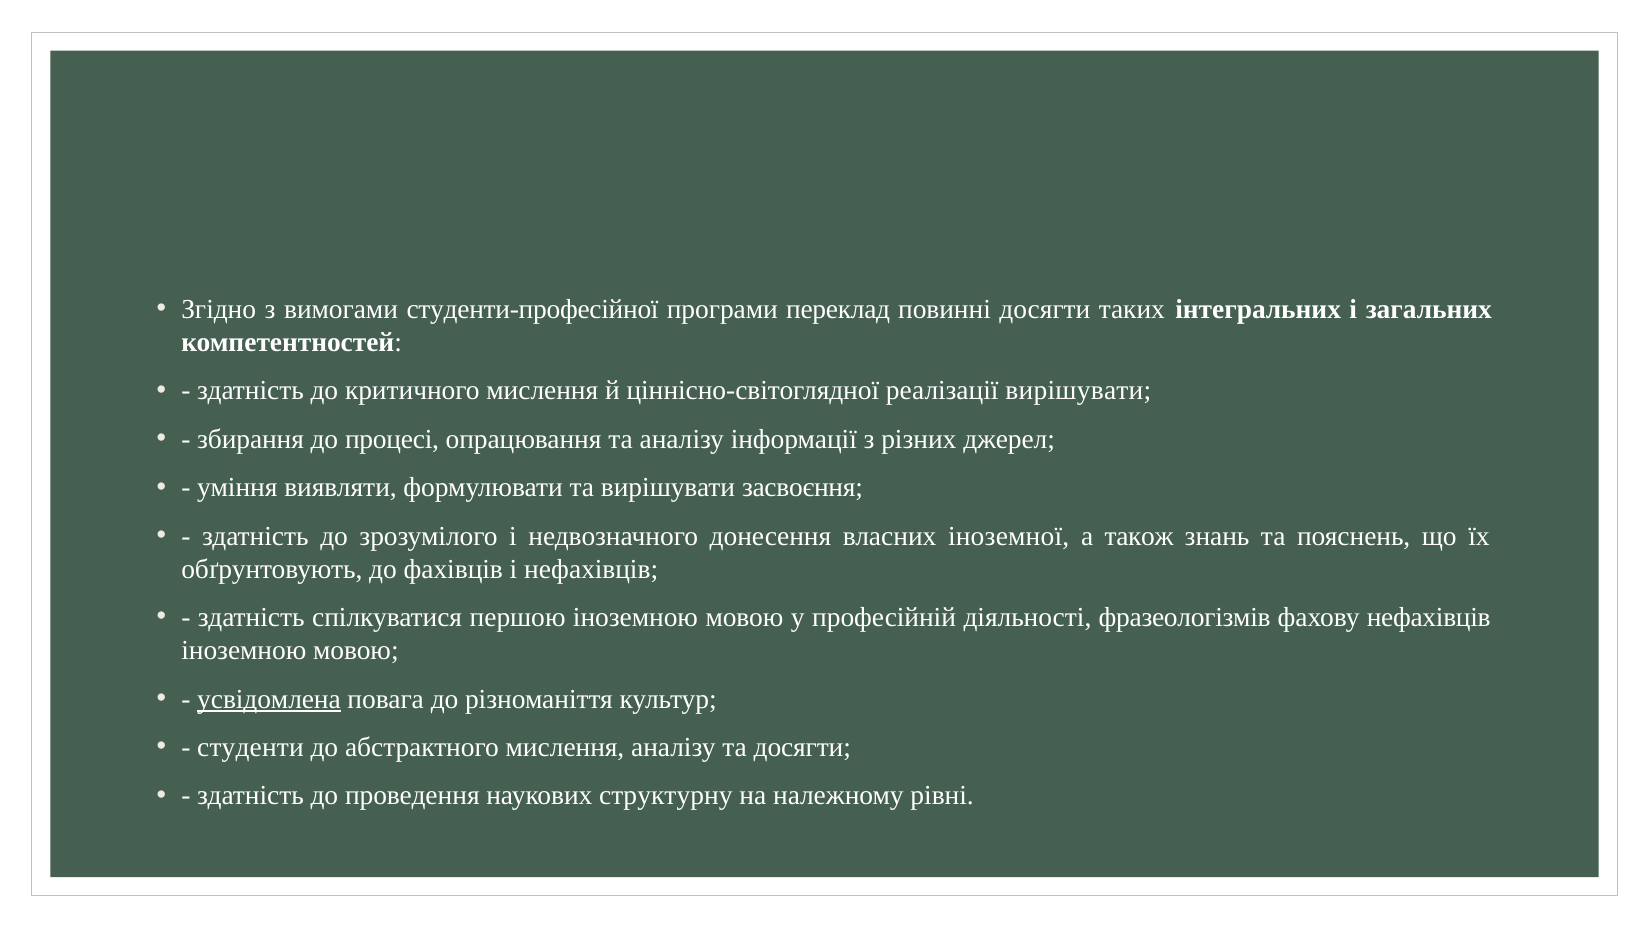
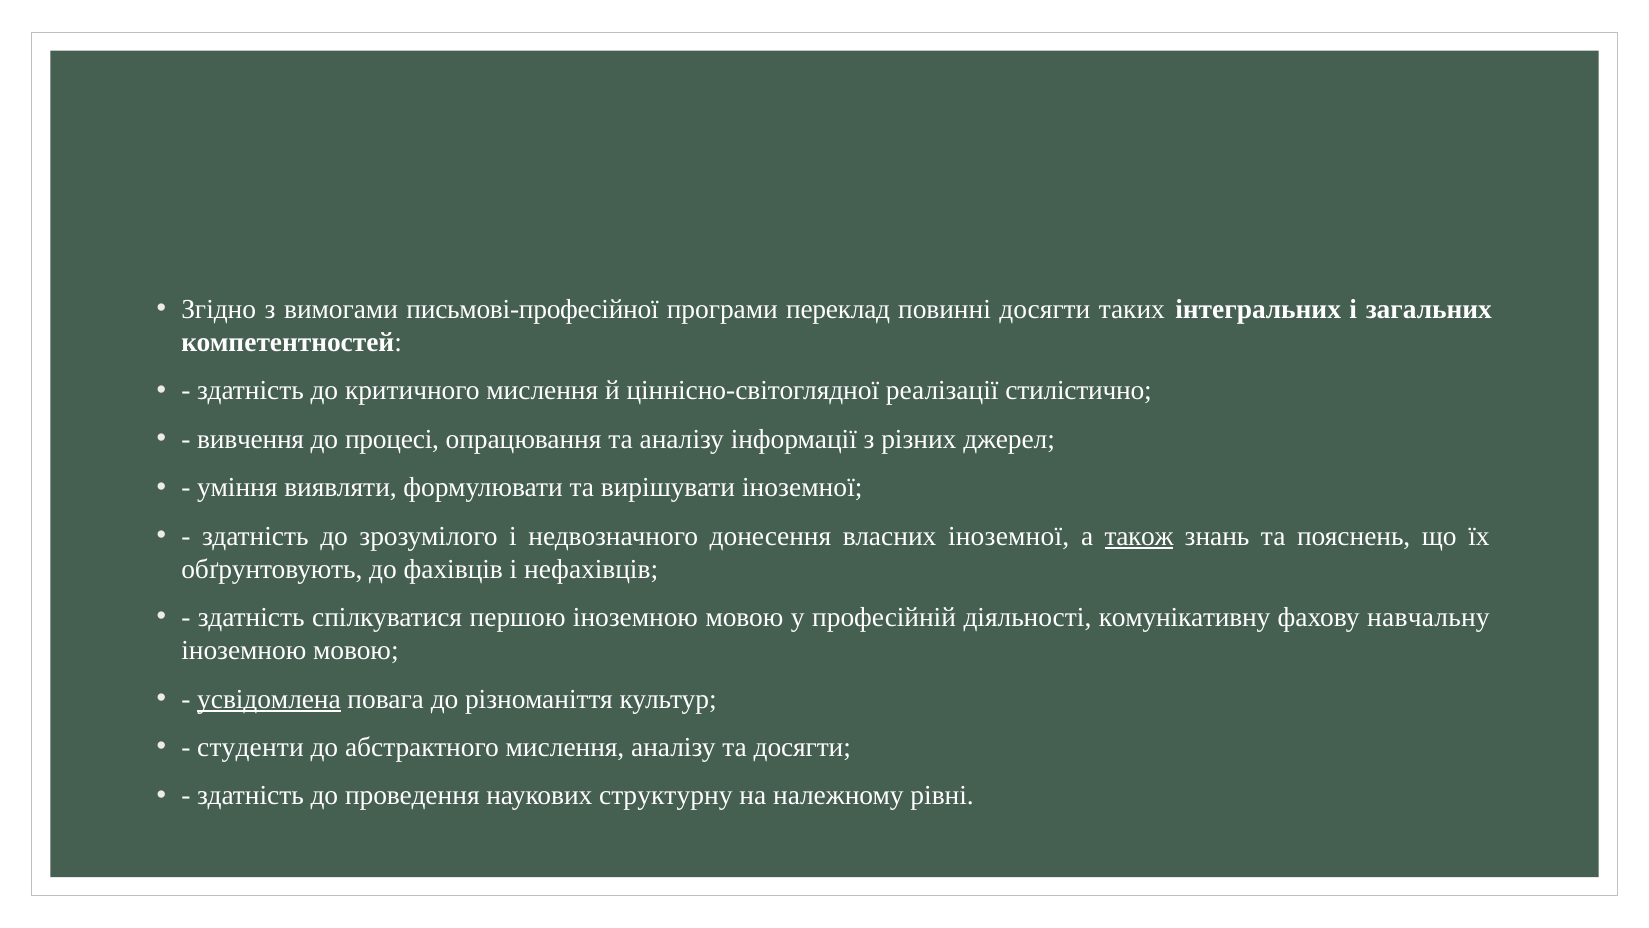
студенти-професійної: студенти-професійної -> письмові-професійної
реалізації вирішувати: вирішувати -> стилістично
збирання: збирання -> вивчення
вирішувати засвоєння: засвоєння -> іноземної
також underline: none -> present
фразеологізмів: фразеологізмів -> комунікативну
фахову нефахівців: нефахівців -> навчальну
